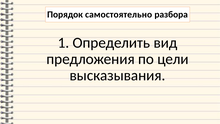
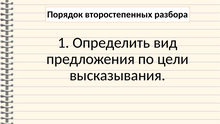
самостоятельно: самостоятельно -> второстепенных
